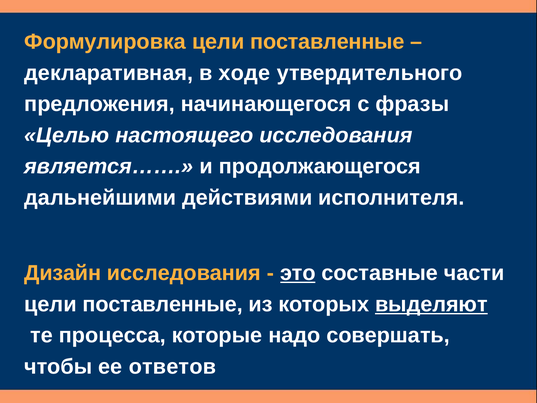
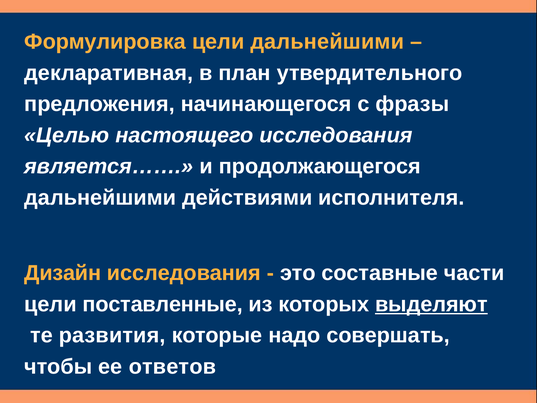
Формулировка цели поставленные: поставленные -> дальнейшими
ходе: ходе -> план
это underline: present -> none
процесса: процесса -> развития
